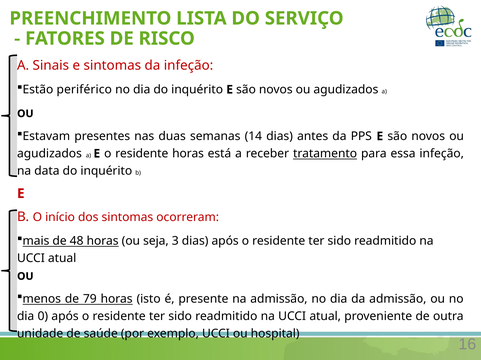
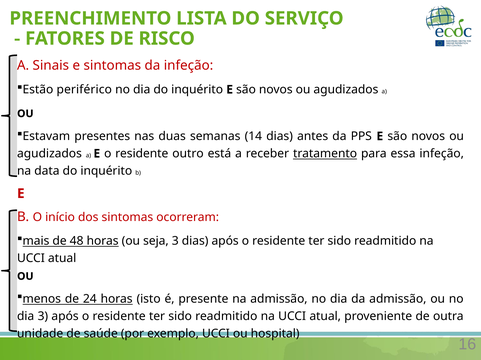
residente horas: horas -> outro
79: 79 -> 24
dia 0: 0 -> 3
